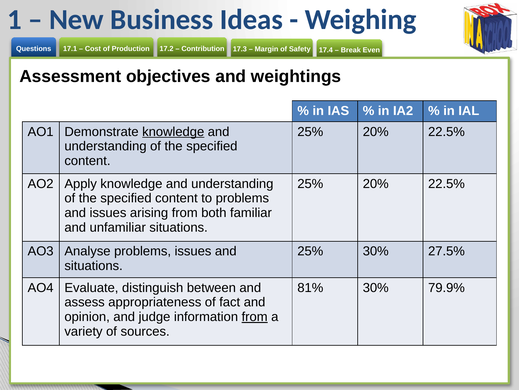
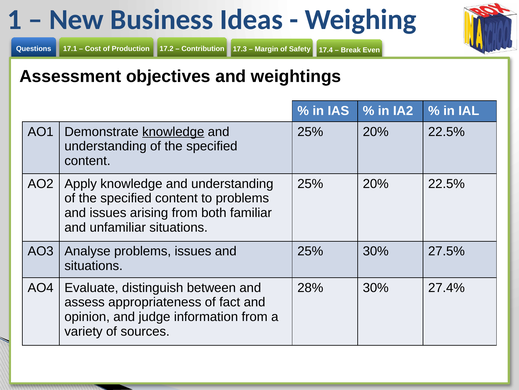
81%: 81% -> 28%
79.9%: 79.9% -> 27.4%
from at (255, 316) underline: present -> none
